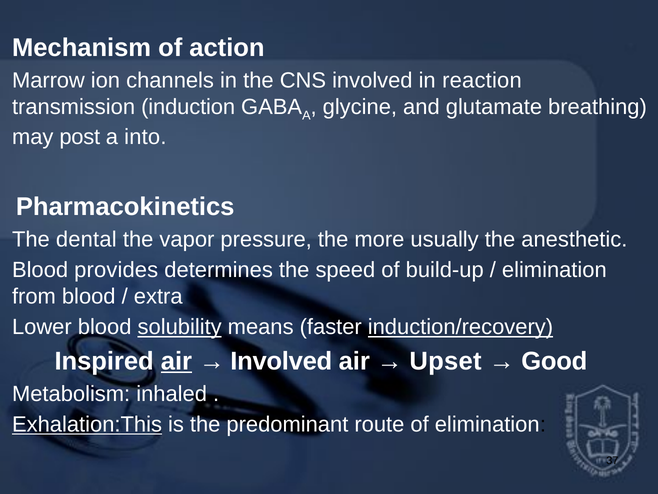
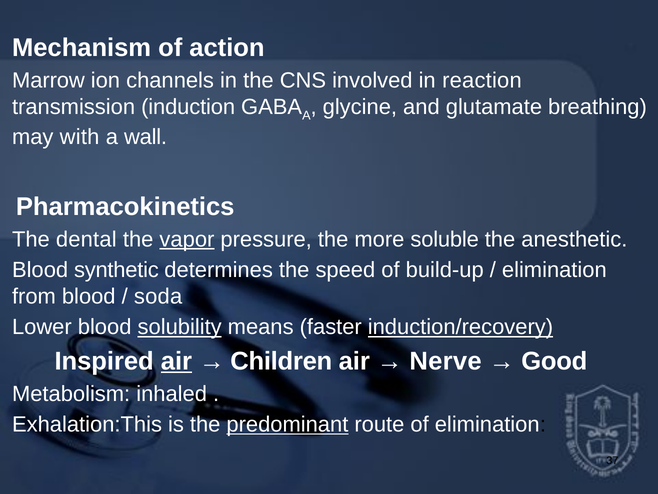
post: post -> with
into: into -> wall
vapor underline: none -> present
usually: usually -> soluble
provides: provides -> synthetic
extra: extra -> soda
Involved at (281, 361): Involved -> Children
Upset: Upset -> Nerve
Exhalation:This underline: present -> none
predominant underline: none -> present
